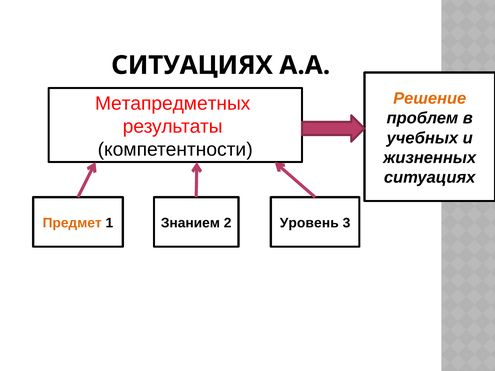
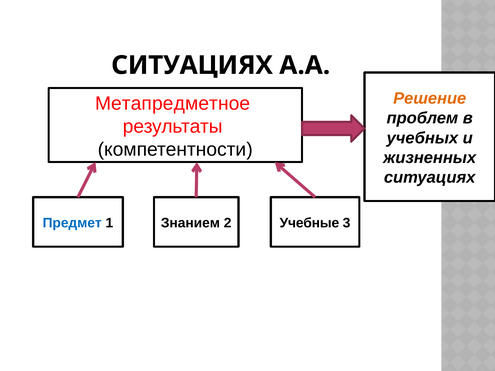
Метапредметных: Метапредметных -> Метапредметное
Предмет colour: orange -> blue
Уровень: Уровень -> Учебные
